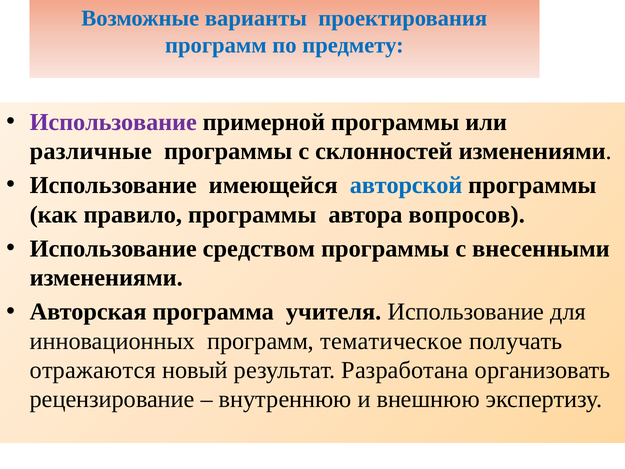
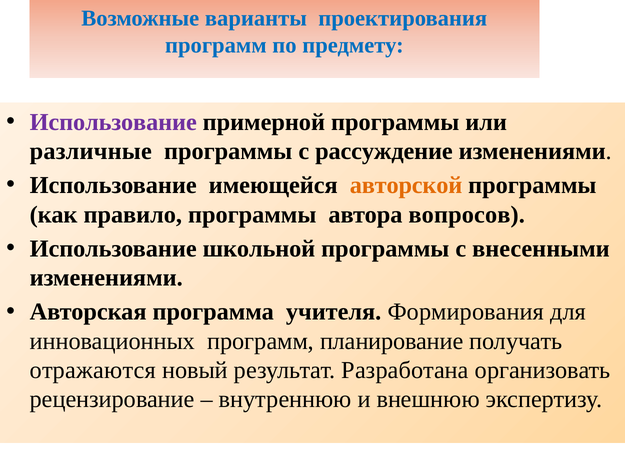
склонностей: склонностей -> рассуждение
авторской colour: blue -> orange
средством: средством -> школьной
учителя Использование: Использование -> Формирования
тематическое: тематическое -> планирование
